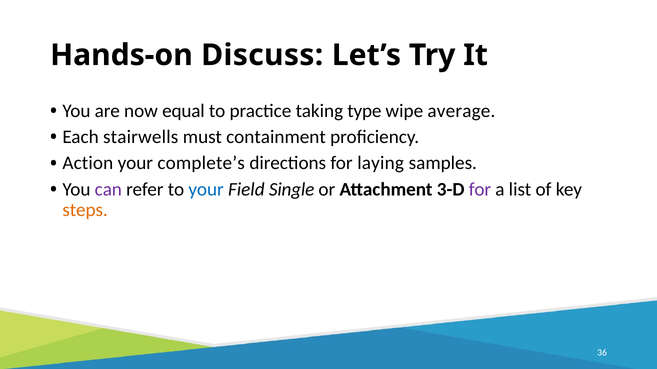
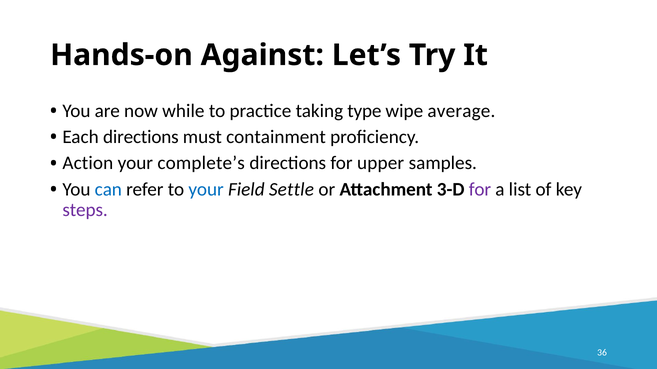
Discuss: Discuss -> Against
equal: equal -> while
Each stairwells: stairwells -> directions
laying: laying -> upper
can colour: purple -> blue
Single: Single -> Settle
steps colour: orange -> purple
